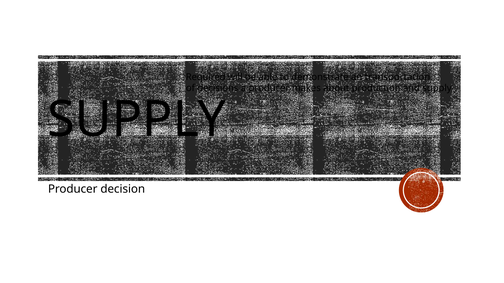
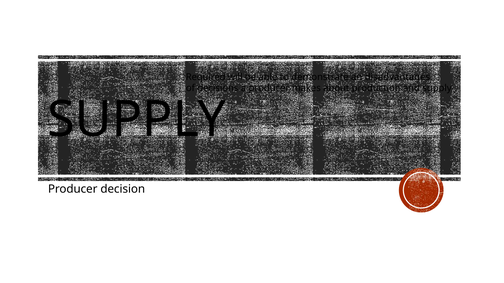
transportation: transportation -> disadvantages
